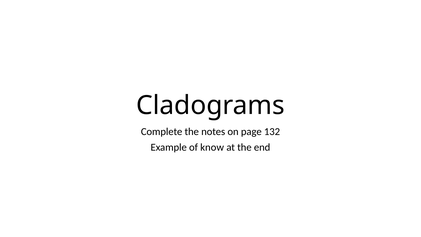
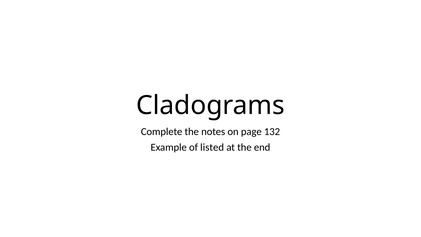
know: know -> listed
